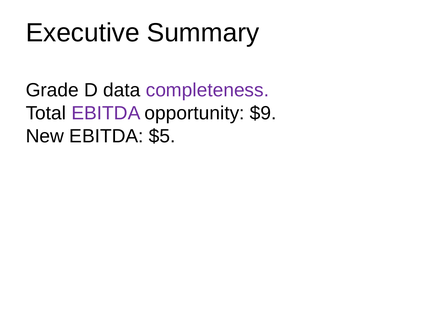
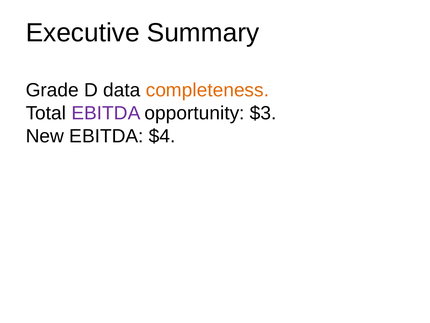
completeness colour: purple -> orange
$9: $9 -> $3
$5: $5 -> $4
